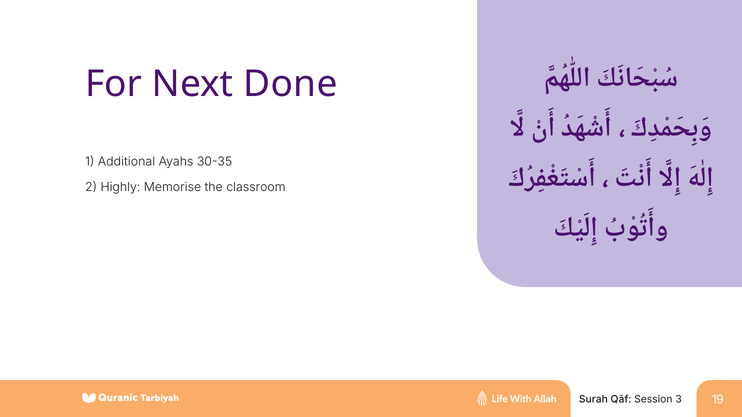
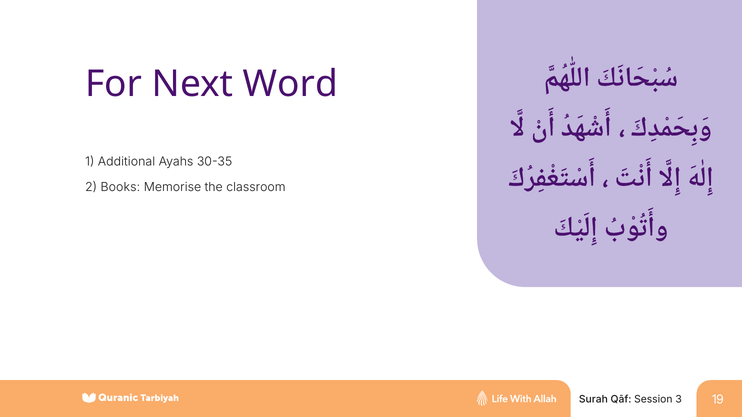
Done: Done -> Word
Highly: Highly -> Books
